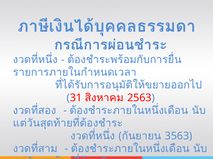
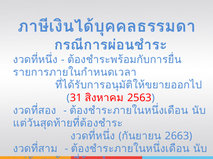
3563: 3563 -> 2663
